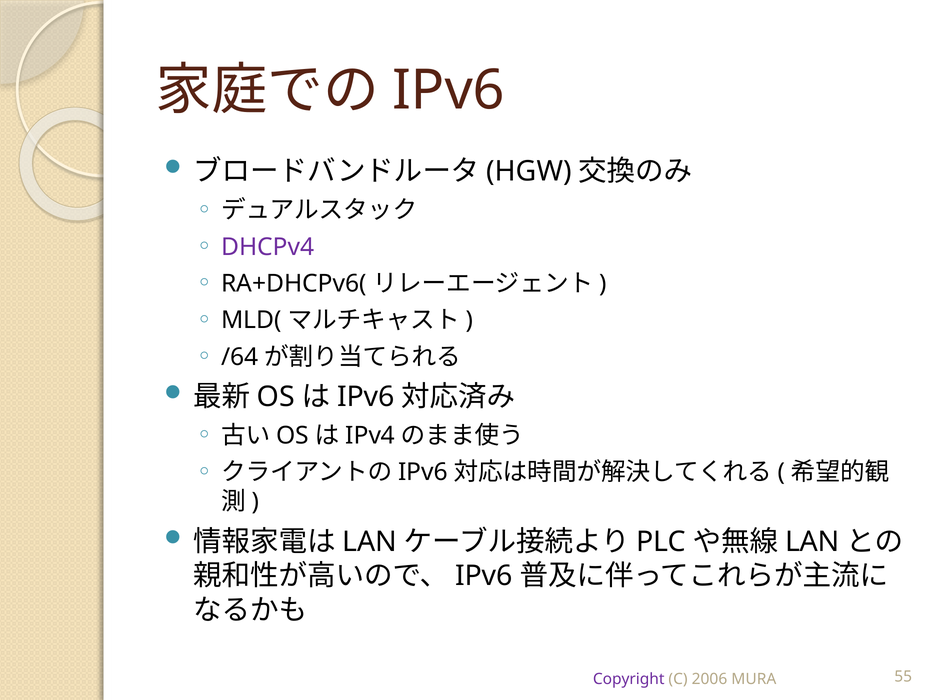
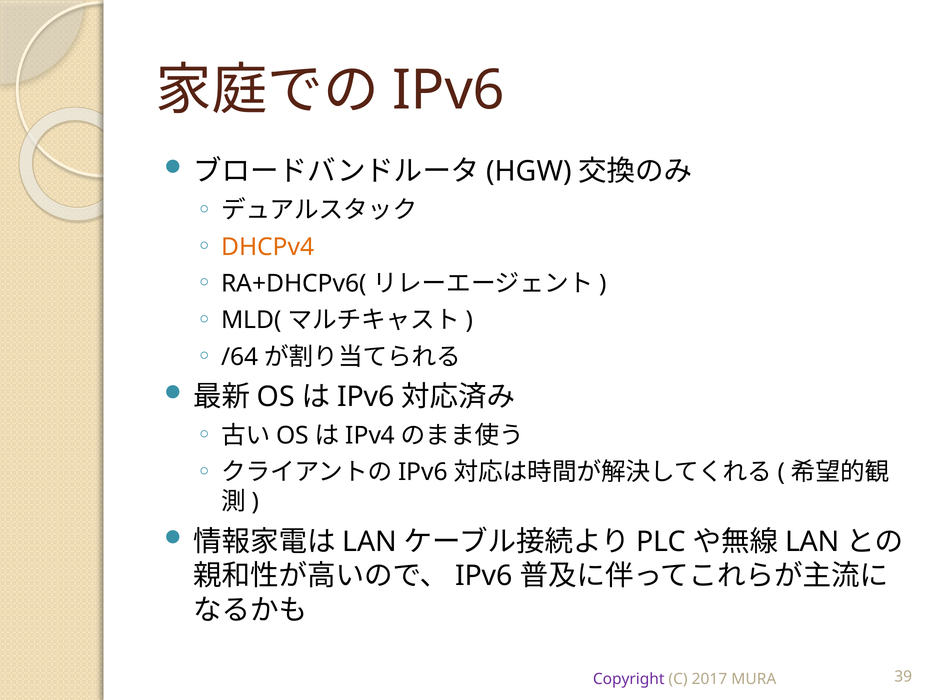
DHCPv4 colour: purple -> orange
2006: 2006 -> 2017
55: 55 -> 39
